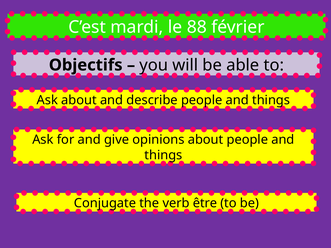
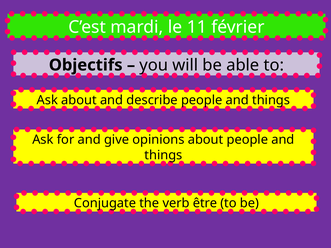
88: 88 -> 11
